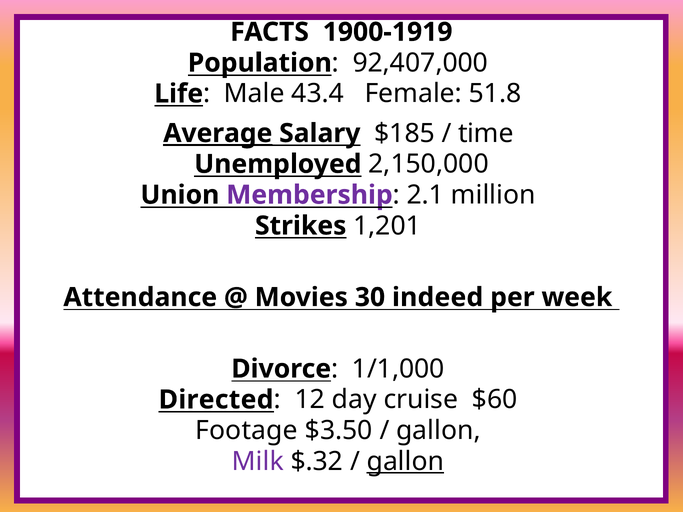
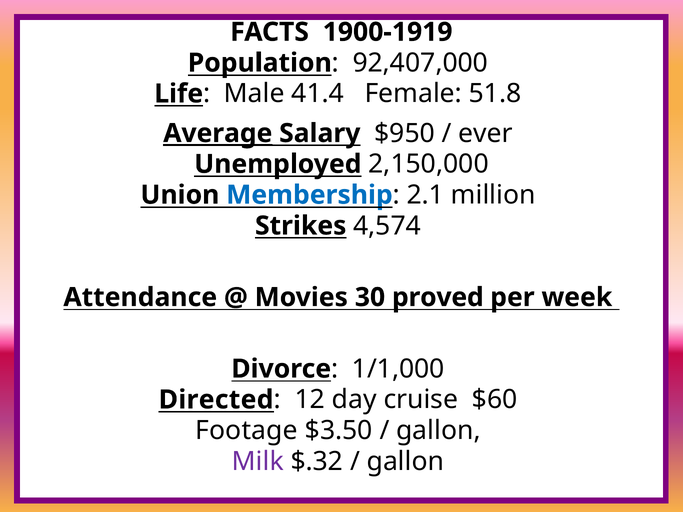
43.4: 43.4 -> 41.4
$185: $185 -> $950
time: time -> ever
Membership colour: purple -> blue
1,201: 1,201 -> 4,574
indeed: indeed -> proved
gallon at (405, 462) underline: present -> none
